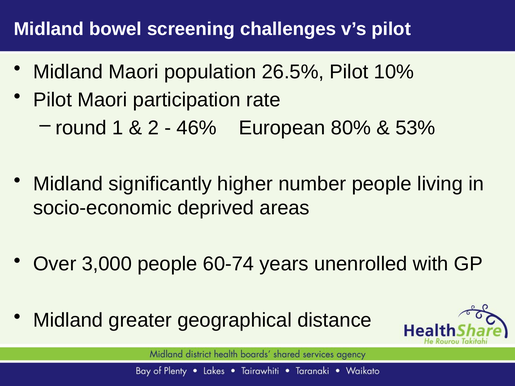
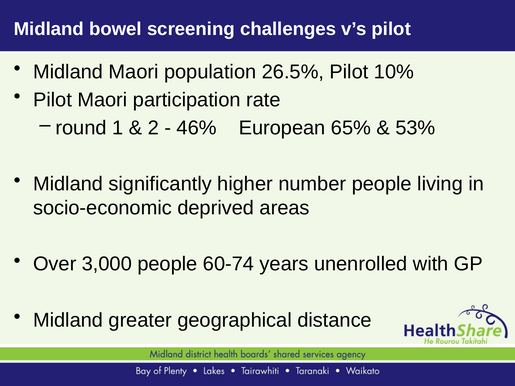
80%: 80% -> 65%
